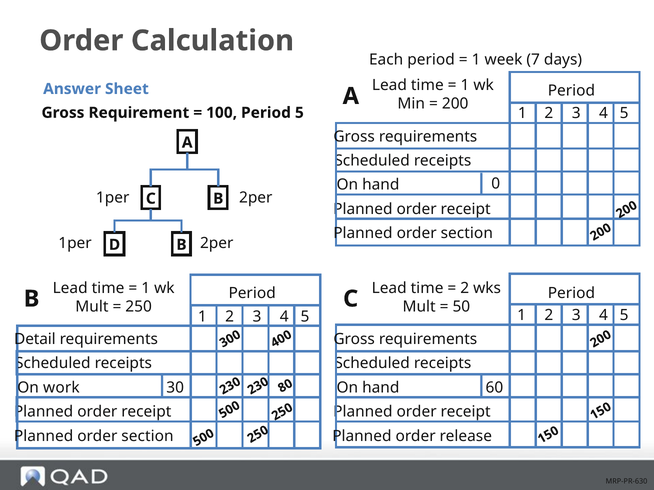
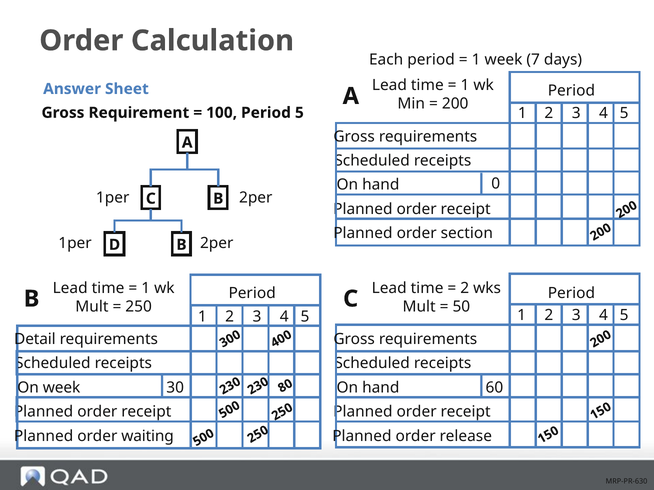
On work: work -> week
section at (148, 437): section -> waiting
